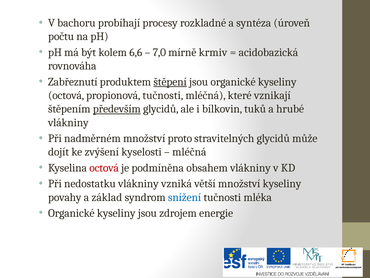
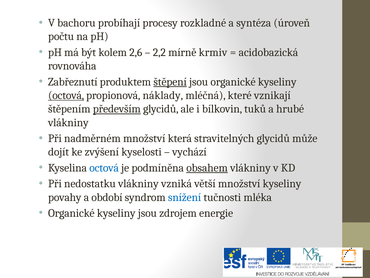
6,6: 6,6 -> 2,6
7,0: 7,0 -> 2,2
octová at (66, 95) underline: none -> present
propionová tučnosti: tučnosti -> náklady
proto: proto -> která
mléčná at (189, 152): mléčná -> vychází
octová at (104, 168) colour: red -> blue
obsahem underline: none -> present
základ: základ -> období
